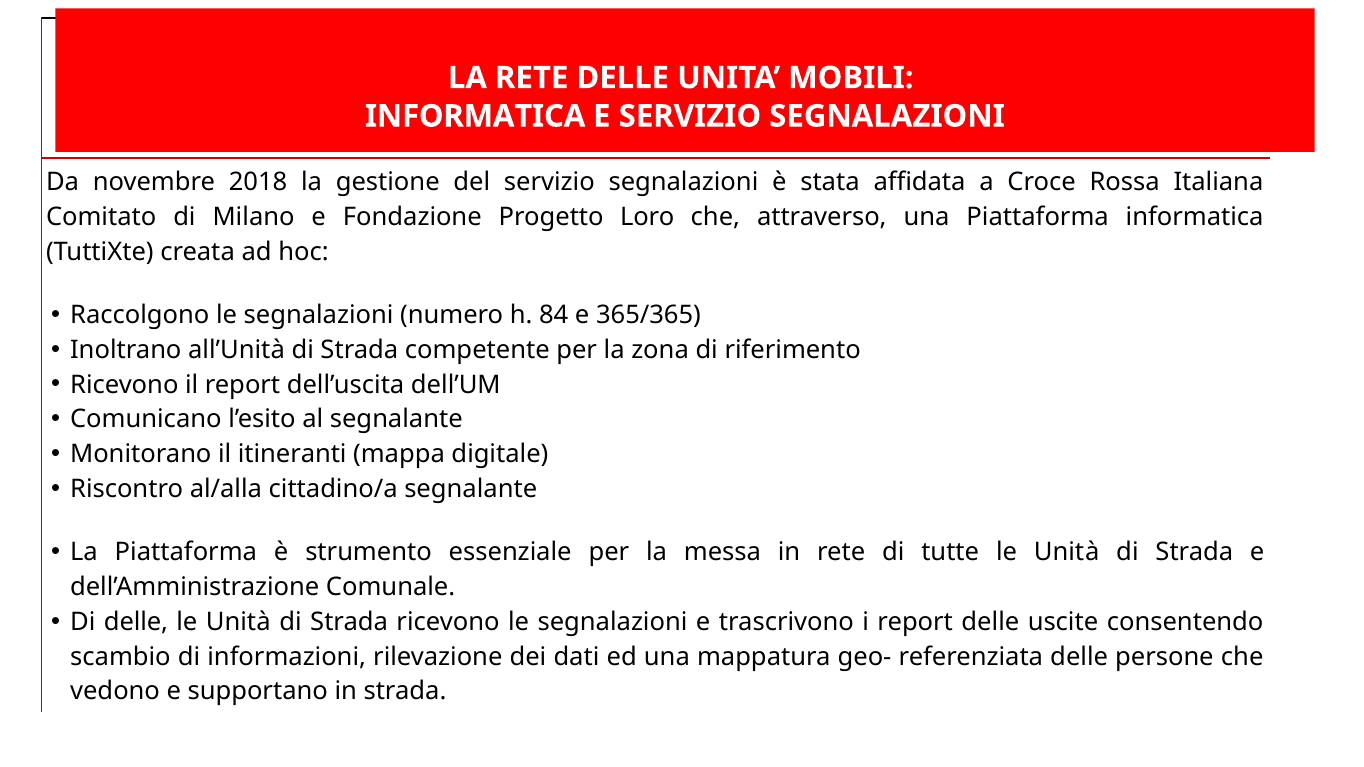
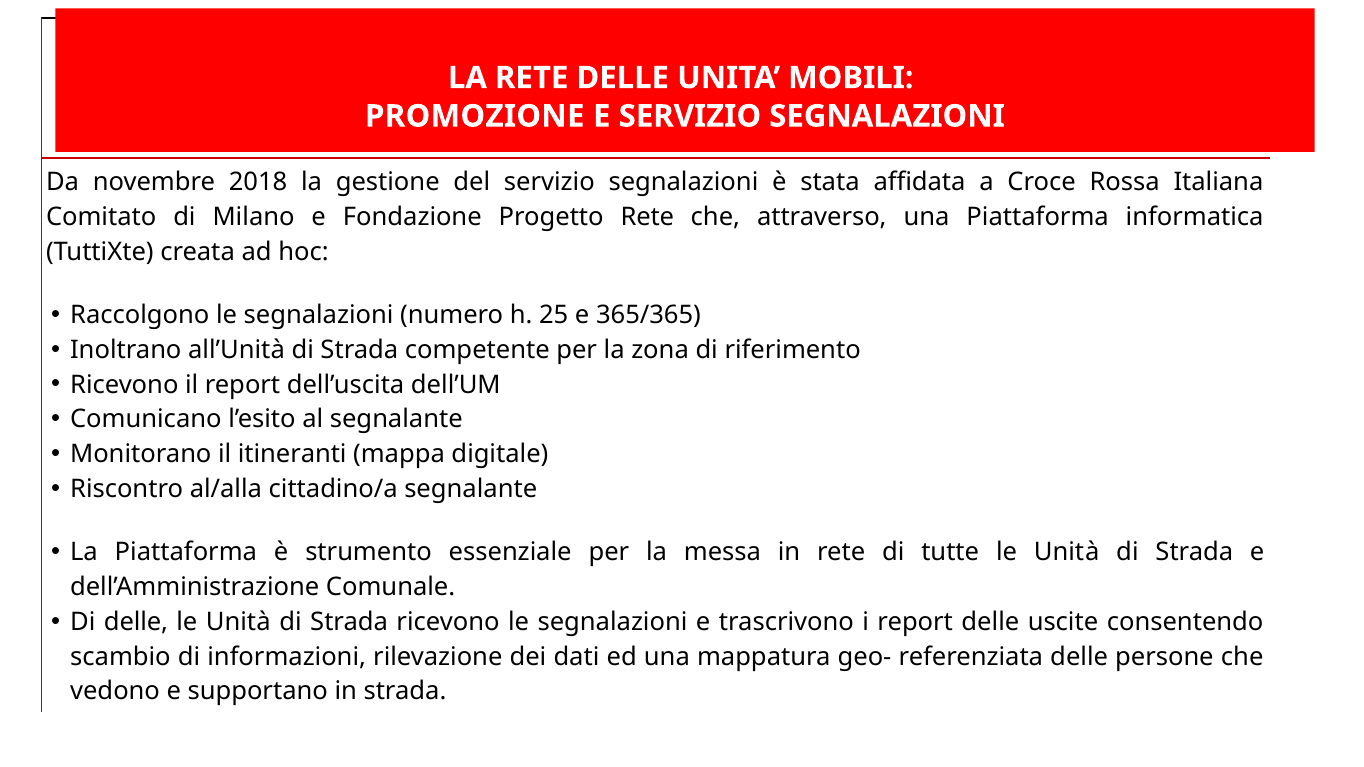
INFORMATICA at (475, 116): INFORMATICA -> PROMOZIONE
Progetto Loro: Loro -> Rete
84: 84 -> 25
